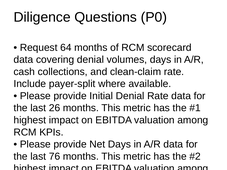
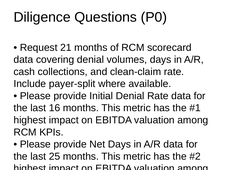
64: 64 -> 21
26: 26 -> 16
76: 76 -> 25
